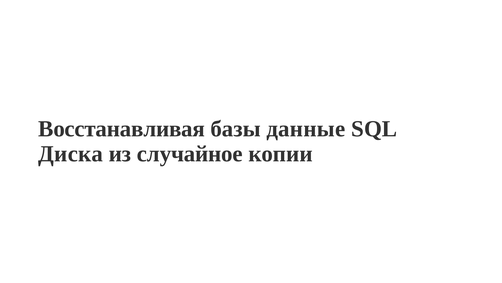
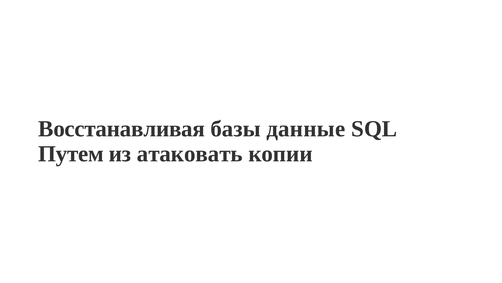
Диска: Диска -> Путем
случайное: случайное -> атаковать
